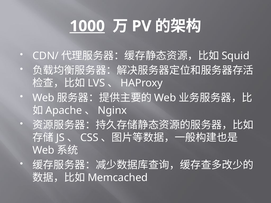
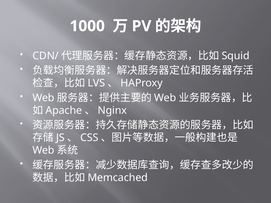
1000 underline: present -> none
